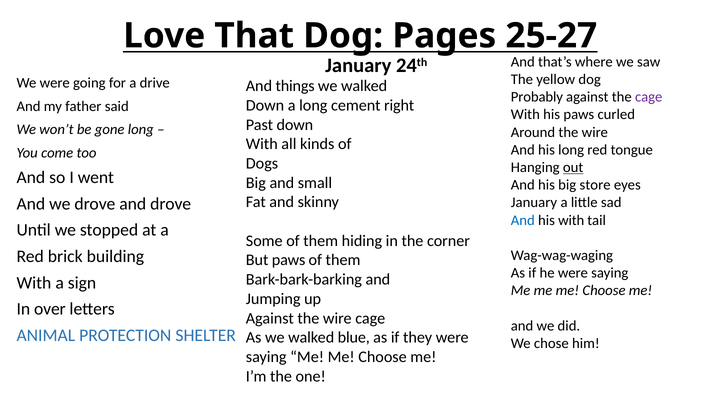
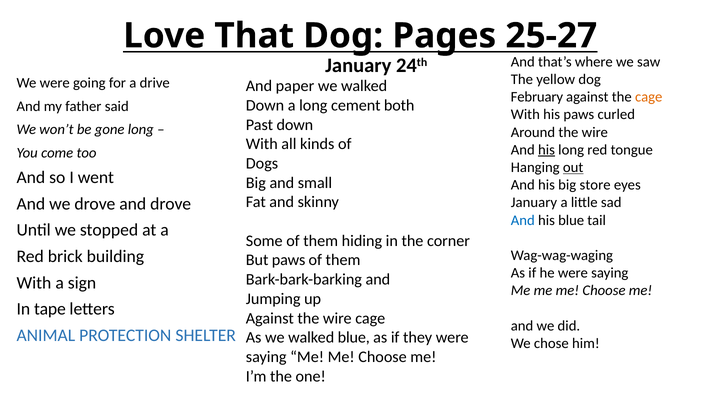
things: things -> paper
Probably: Probably -> February
cage at (649, 97) colour: purple -> orange
right: right -> both
his at (546, 150) underline: none -> present
his with: with -> blue
over: over -> tape
